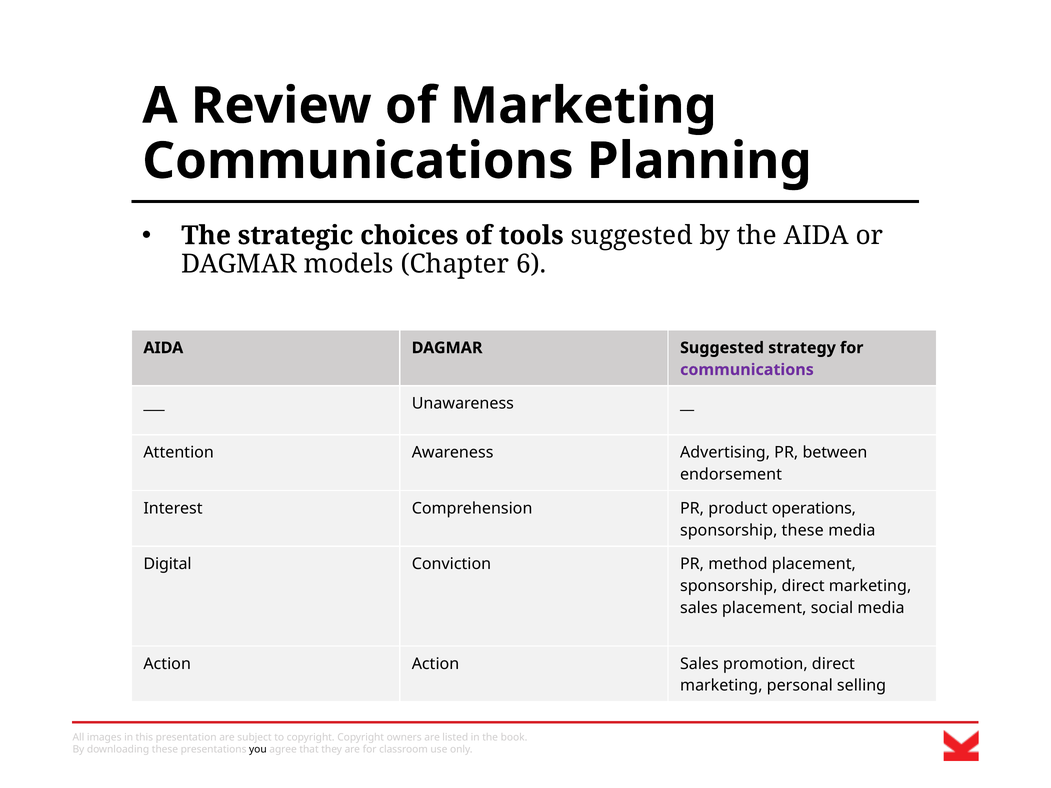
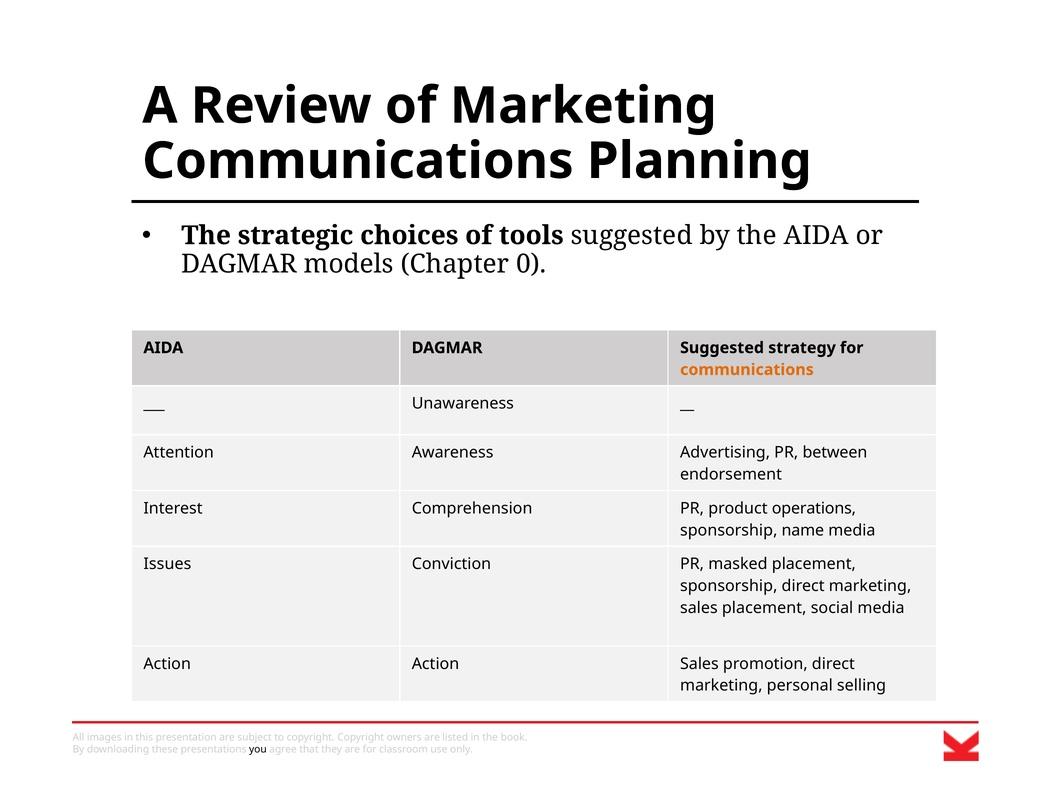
6: 6 -> 0
communications at (747, 370) colour: purple -> orange
sponsorship these: these -> name
Digital: Digital -> Issues
method: method -> masked
